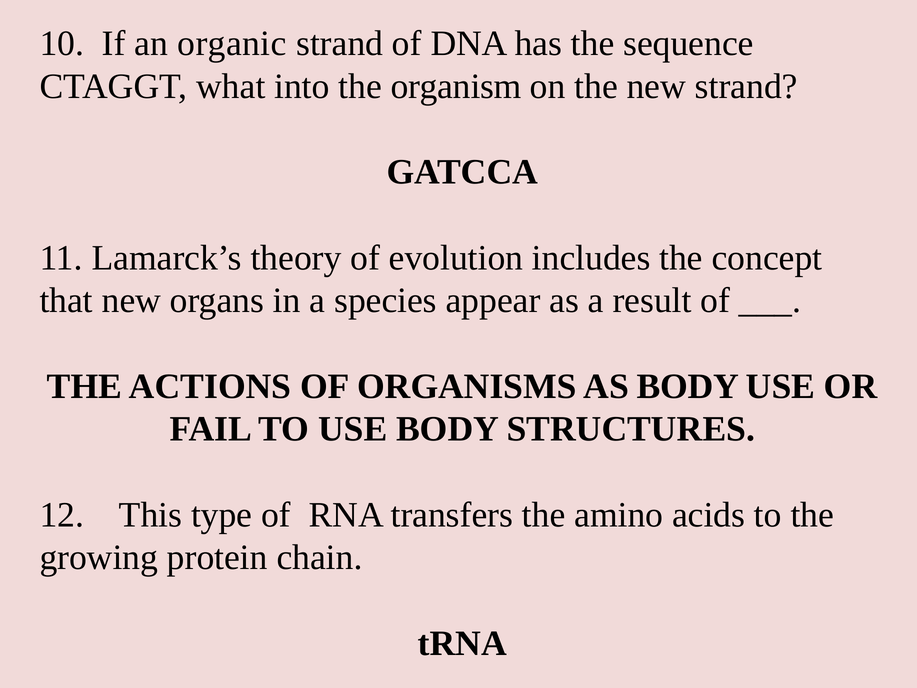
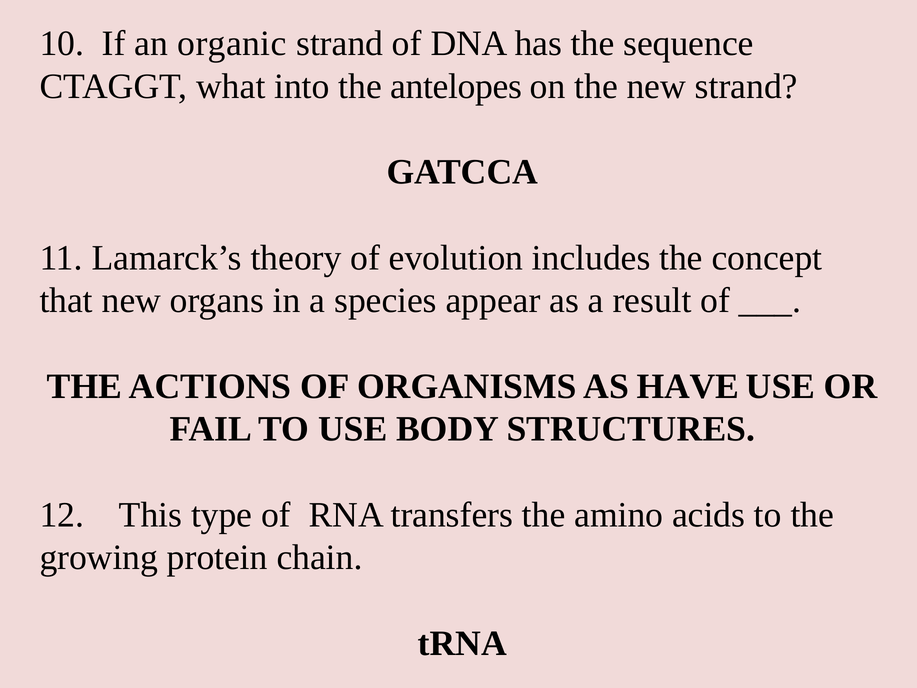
organism: organism -> antelopes
AS BODY: BODY -> HAVE
